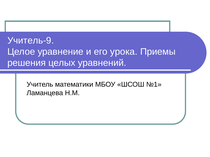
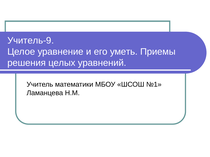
урока: урока -> уметь
